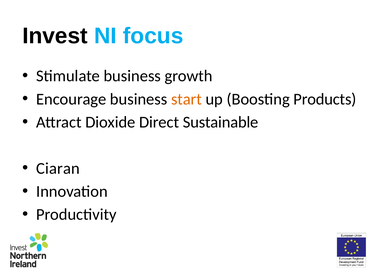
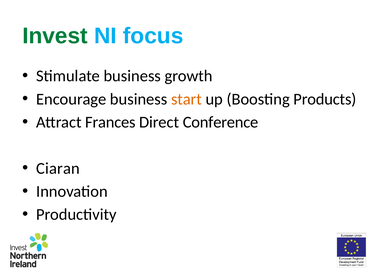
Invest colour: black -> green
Dioxide: Dioxide -> Frances
Sustainable: Sustainable -> Conference
